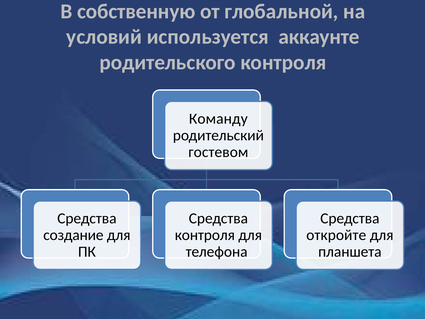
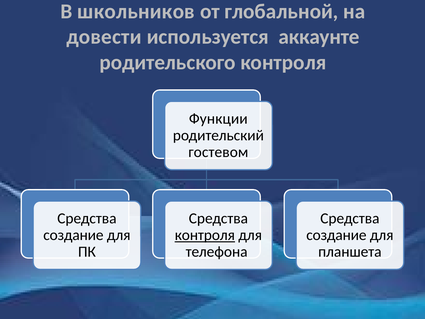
собственную: собственную -> школьников
условий: условий -> довести
Команду: Команду -> Функции
контроля at (205, 235) underline: none -> present
откройте at (336, 235): откройте -> создание
